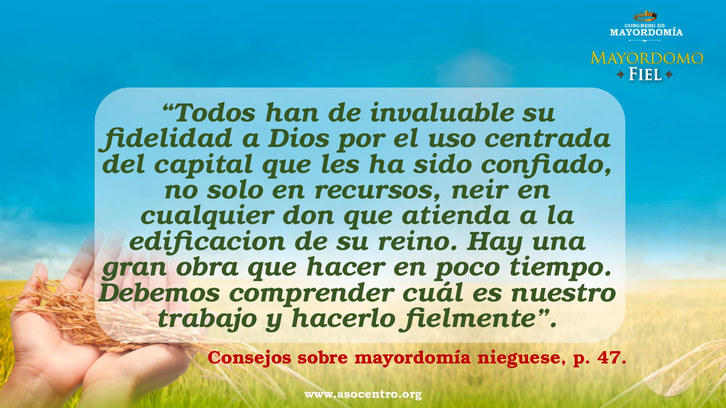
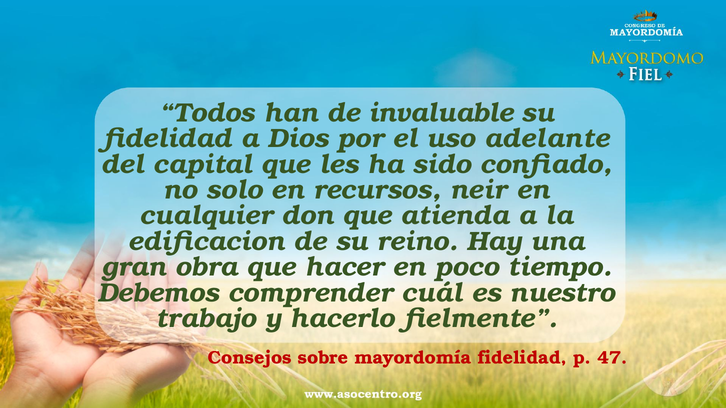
centrada: centrada -> adelante
mayordomía nieguese: nieguese -> fidelidad
